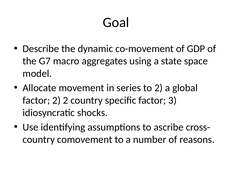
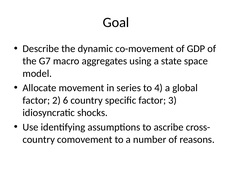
to 2: 2 -> 4
2 2: 2 -> 6
